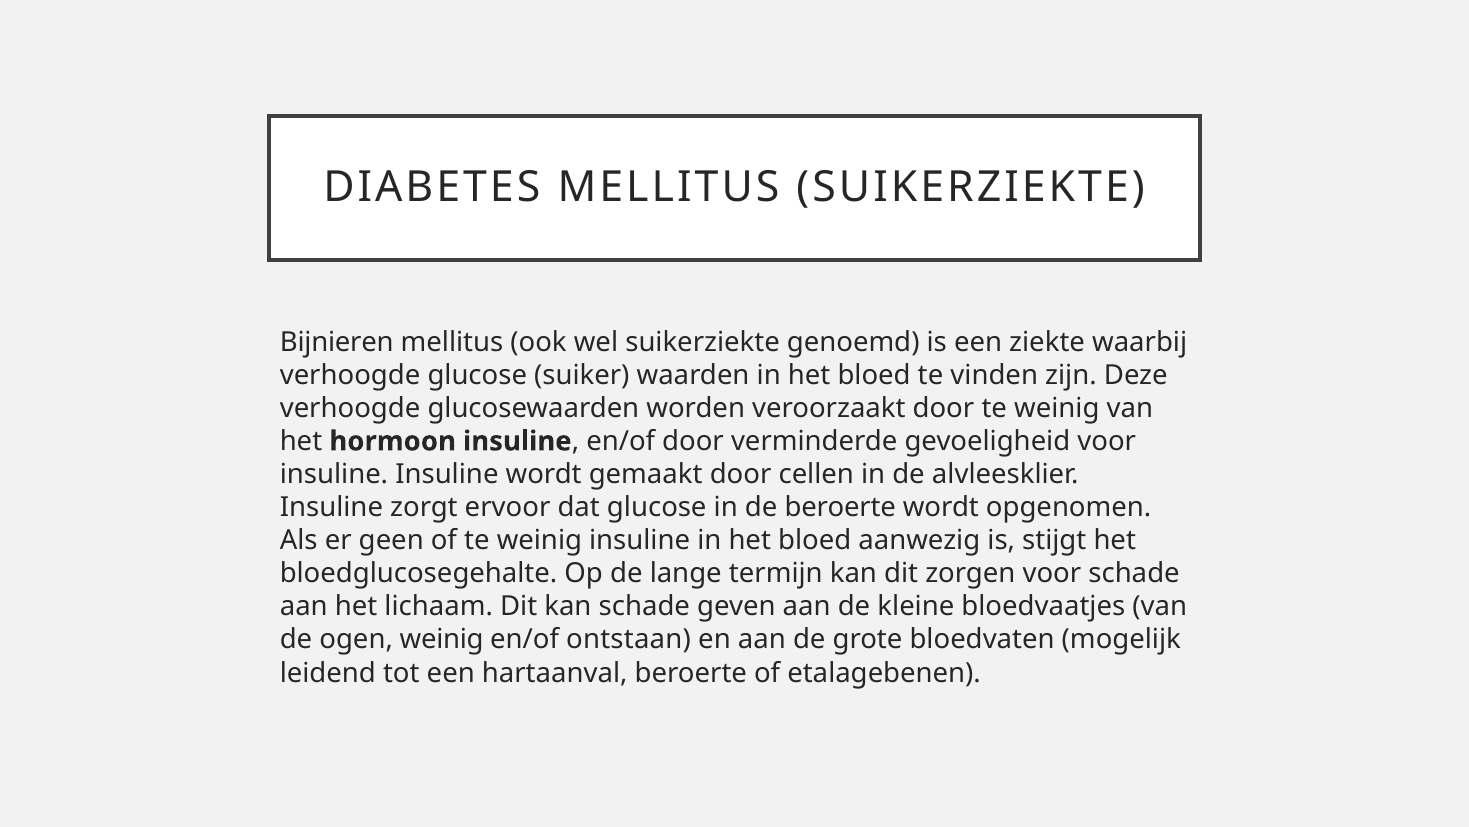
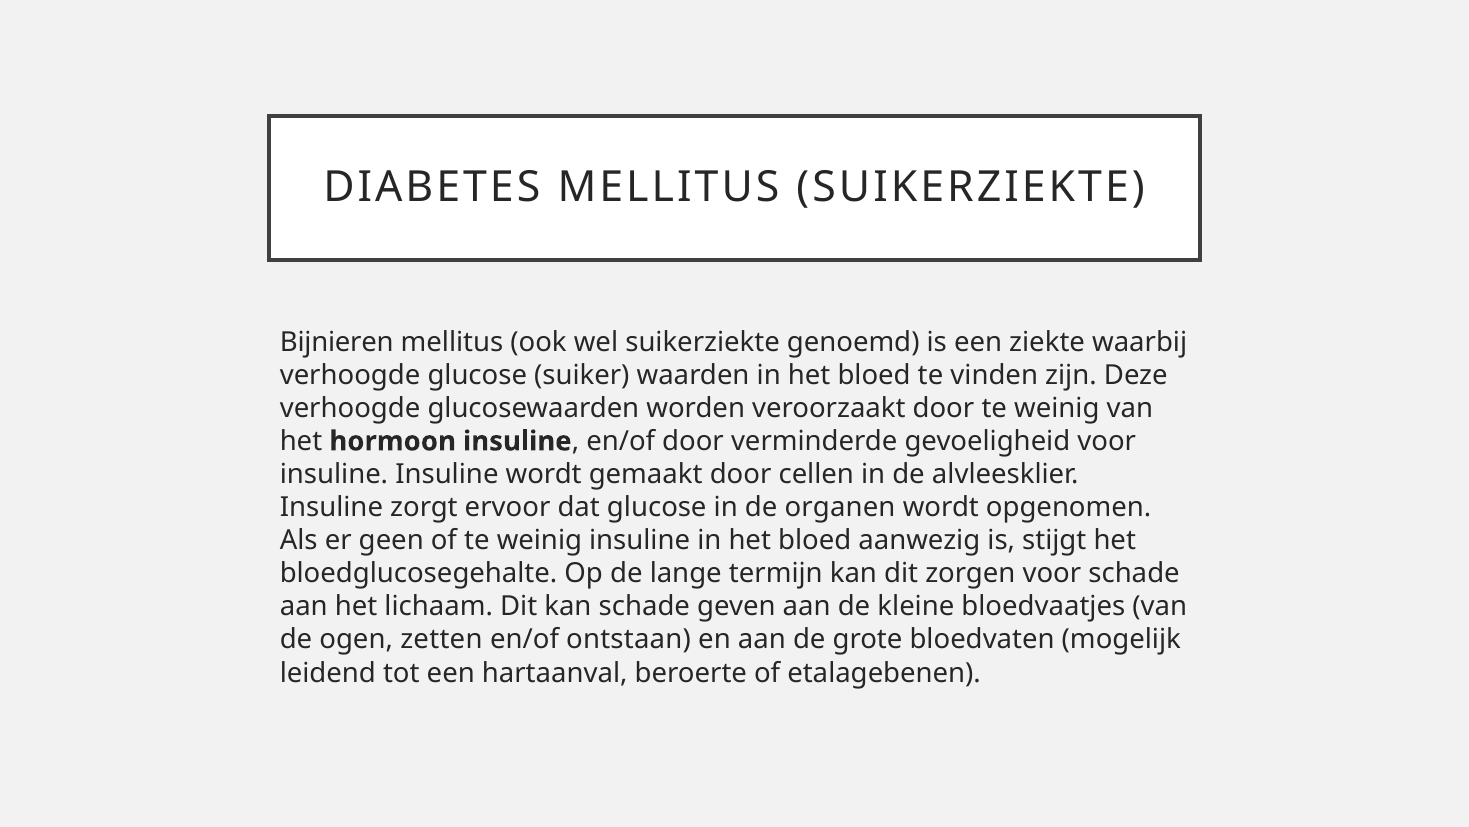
de beroerte: beroerte -> organen
ogen weinig: weinig -> zetten
